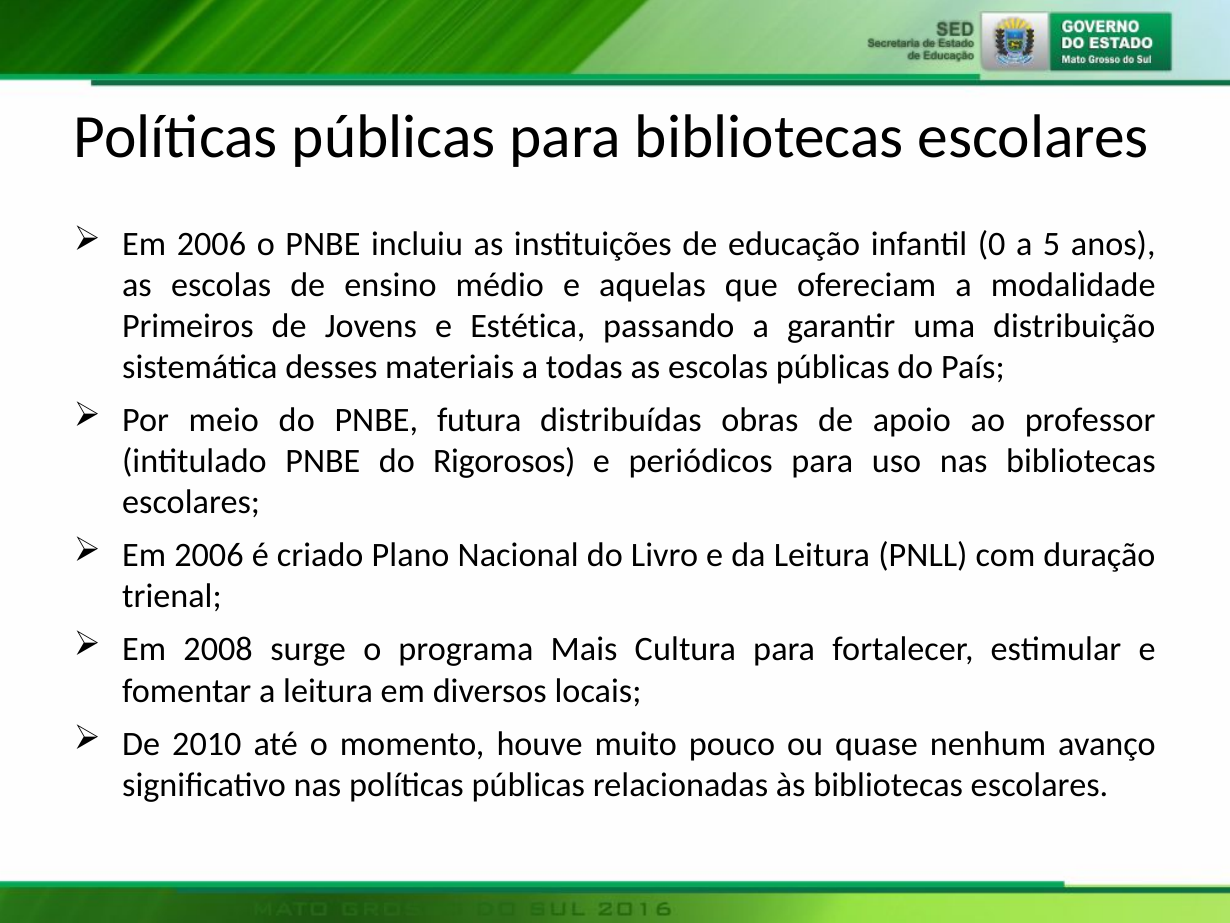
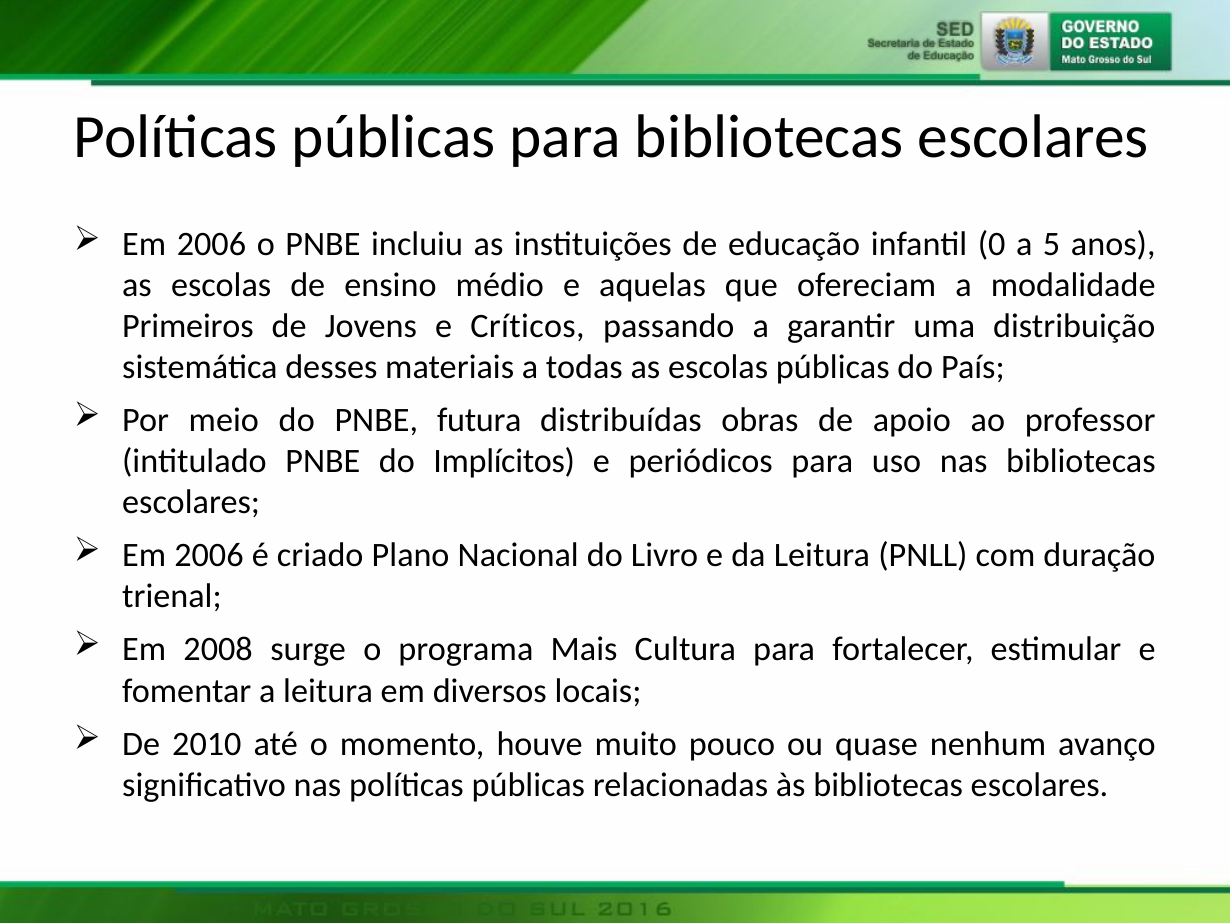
Estética: Estética -> Críticos
Rigorosos: Rigorosos -> Implícitos
